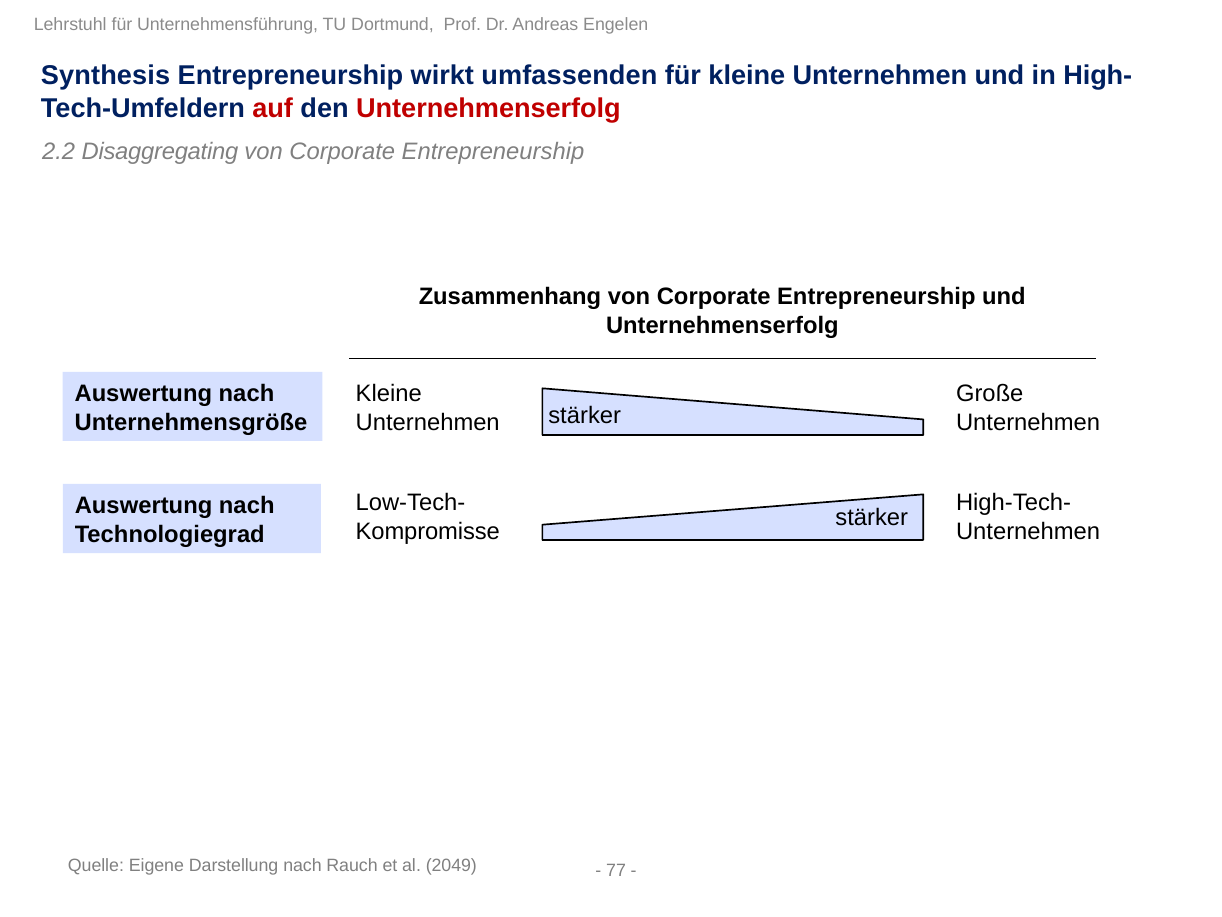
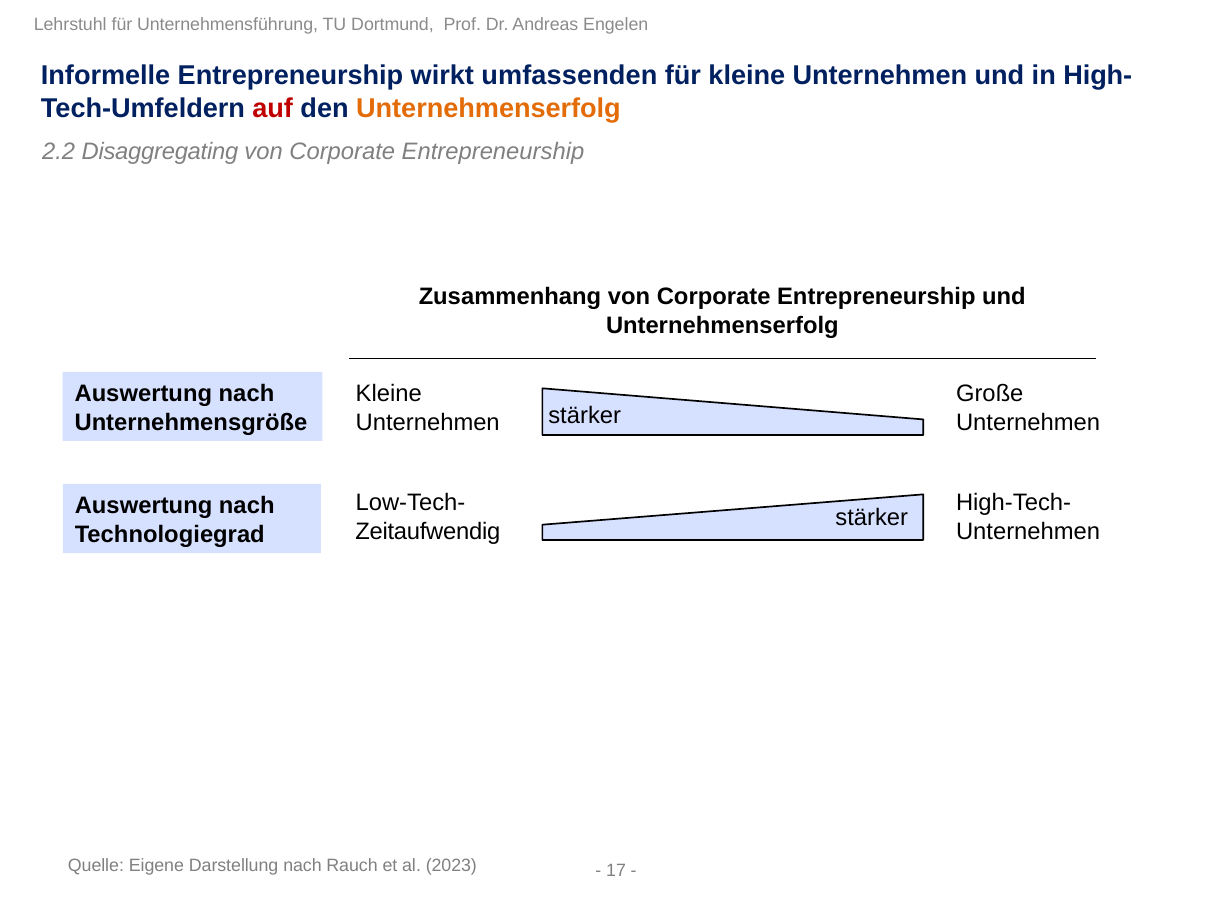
Synthesis: Synthesis -> Informelle
Unternehmenserfolg at (488, 108) colour: red -> orange
Kompromisse: Kompromisse -> Zeitaufwendig
2049: 2049 -> 2023
77: 77 -> 17
